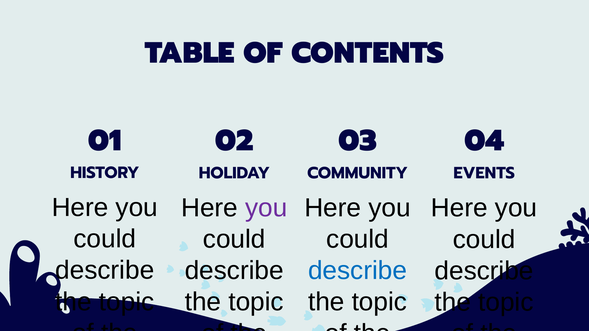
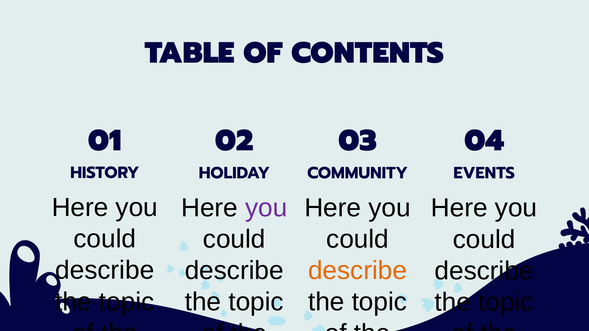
describe at (358, 271) colour: blue -> orange
